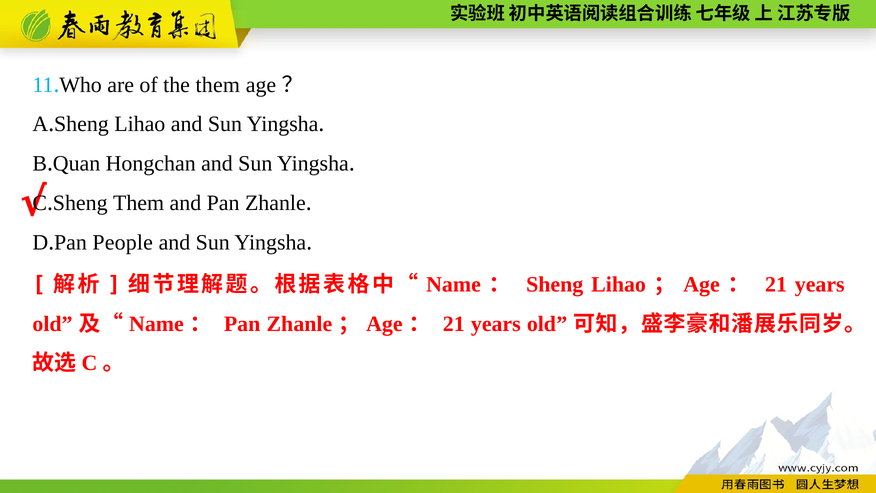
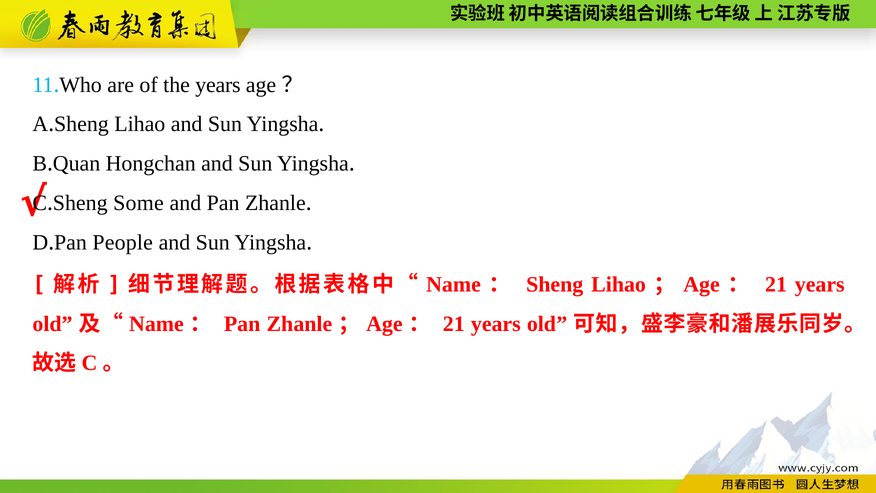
the them: them -> years
Sheng Them: Them -> Some
